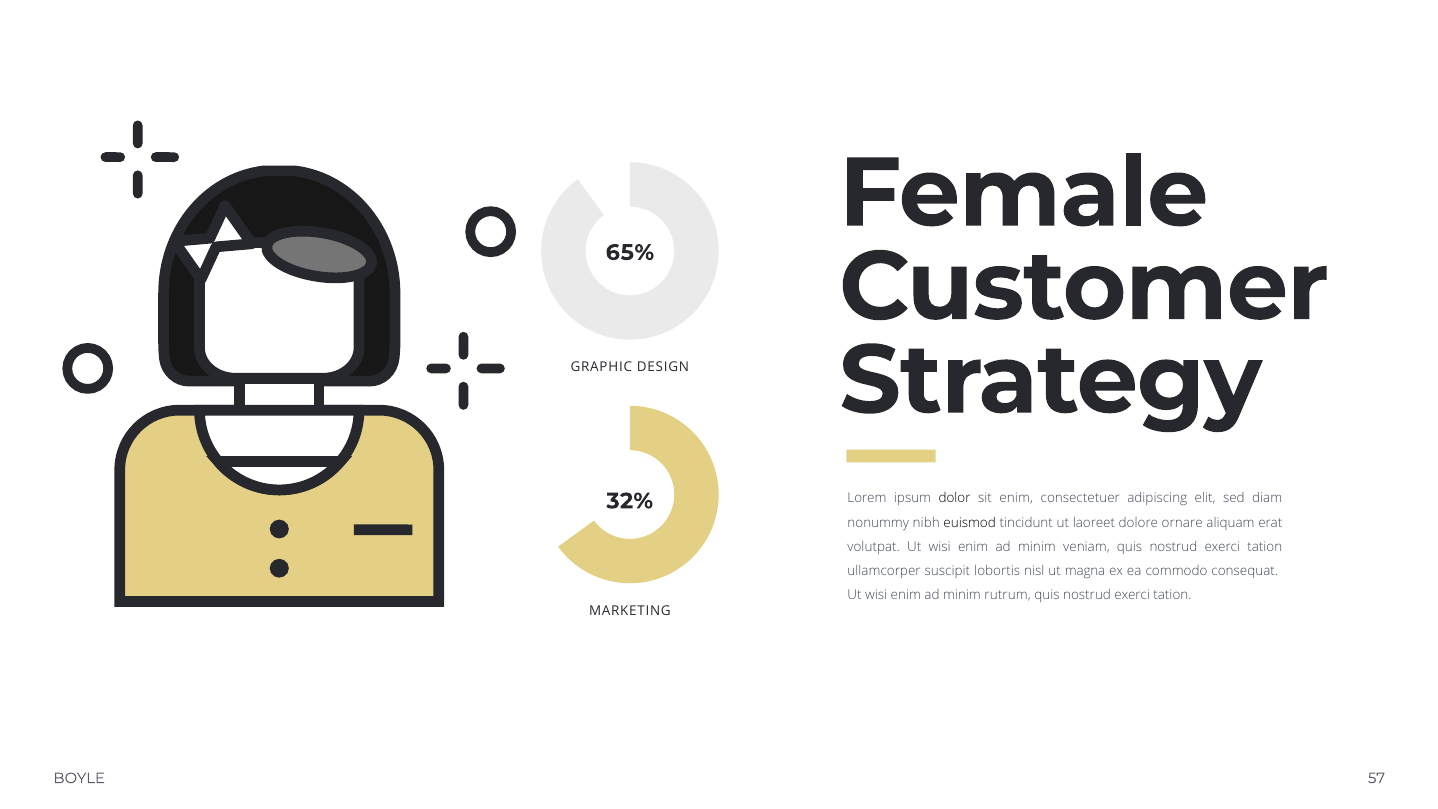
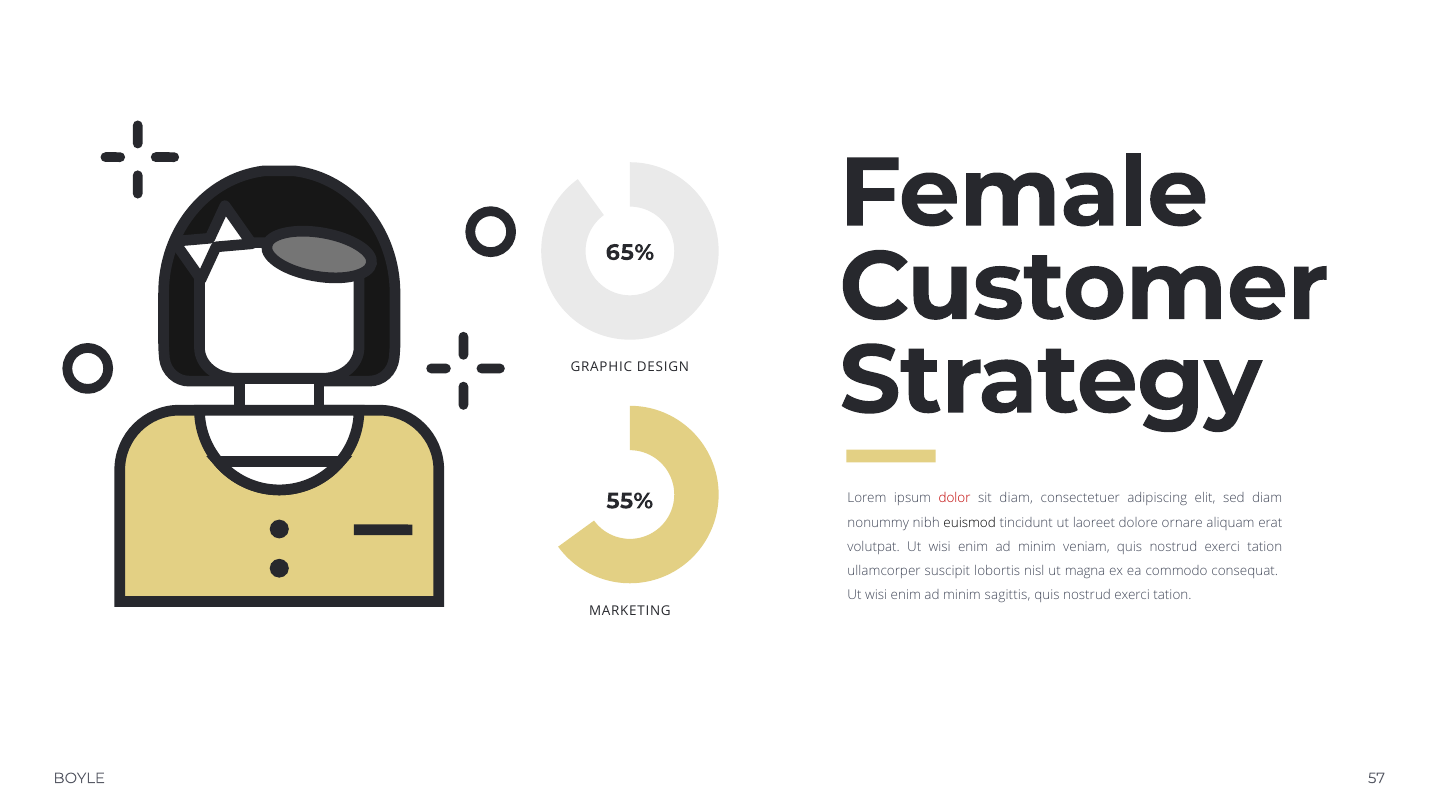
dolor colour: black -> red
sit enim: enim -> diam
32%: 32% -> 55%
rutrum: rutrum -> sagittis
